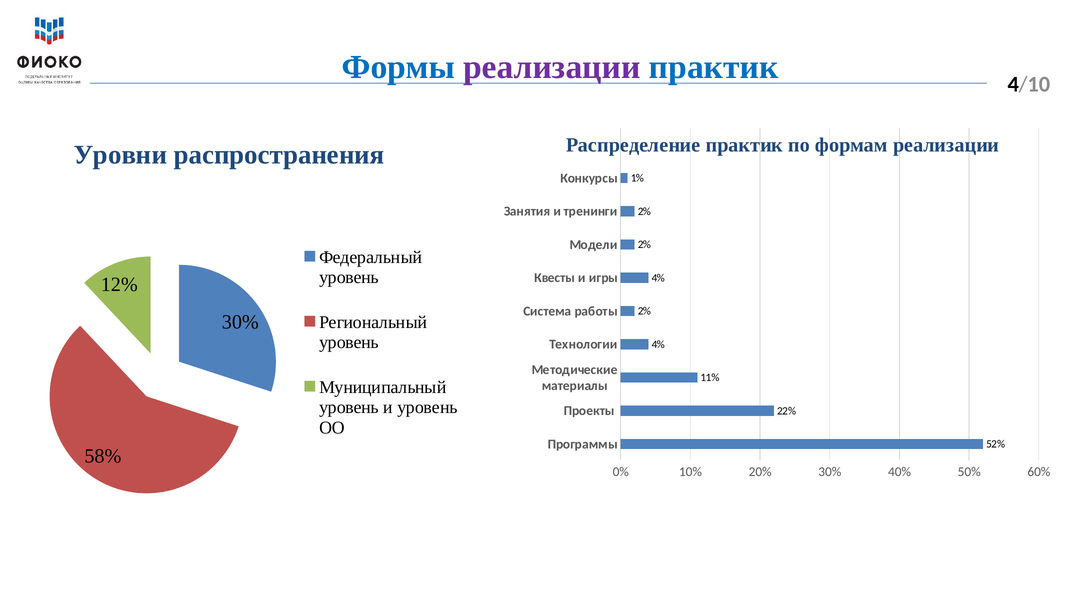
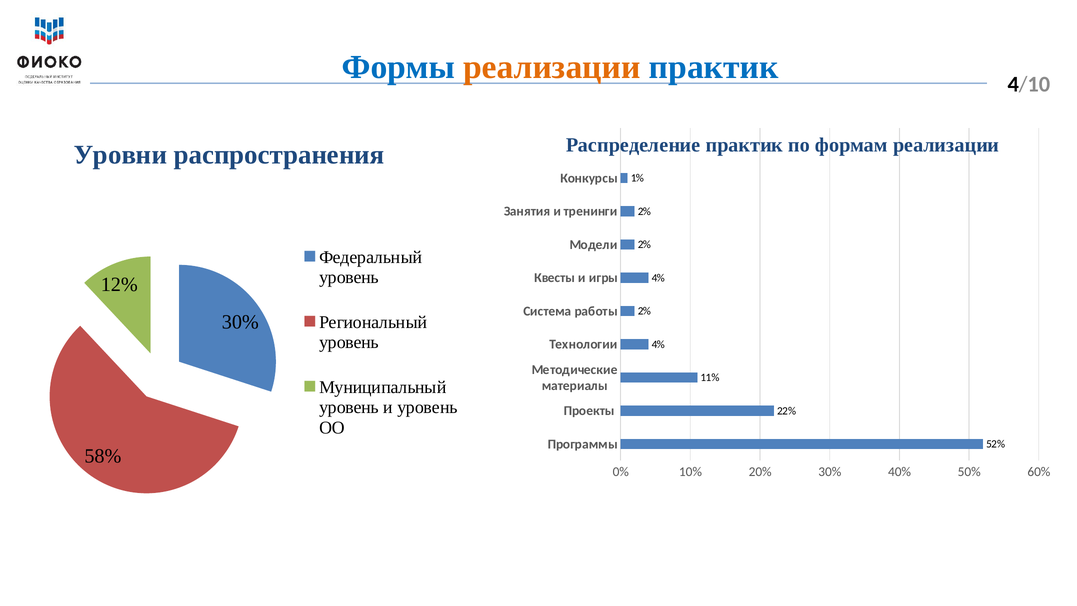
реализации at (552, 67) colour: purple -> orange
